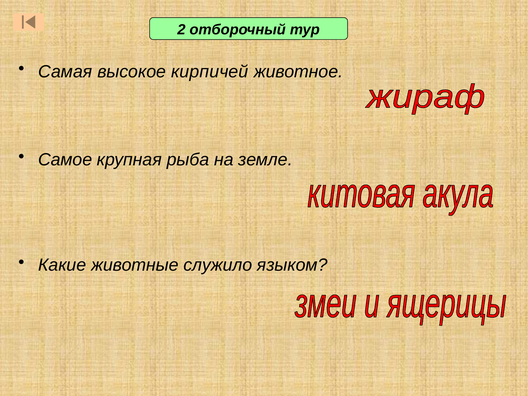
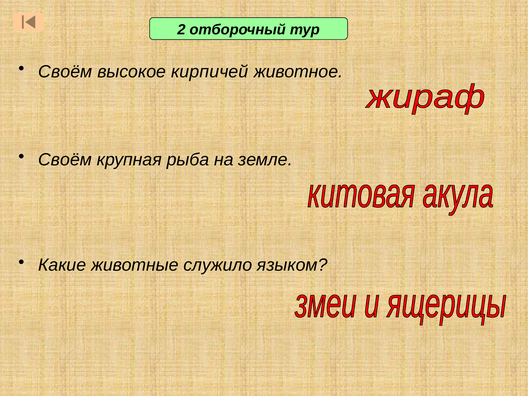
Самая at (65, 72): Самая -> Своём
Самое at (65, 160): Самое -> Своём
